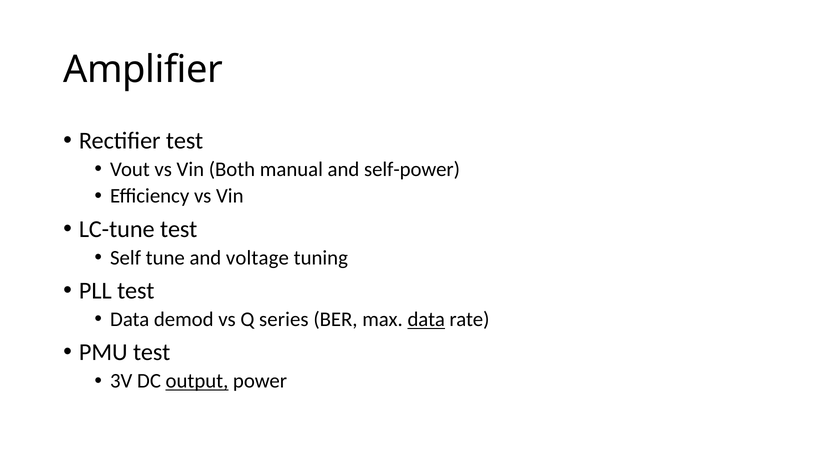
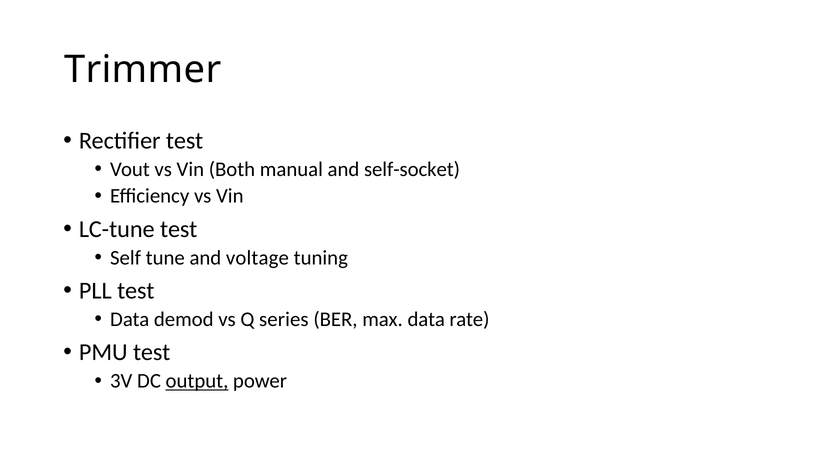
Amplifier: Amplifier -> Trimmer
self-power: self-power -> self-socket
data at (426, 319) underline: present -> none
